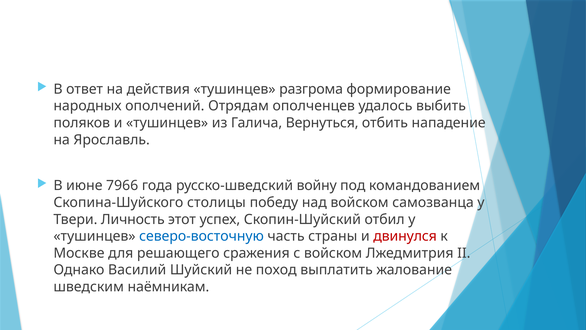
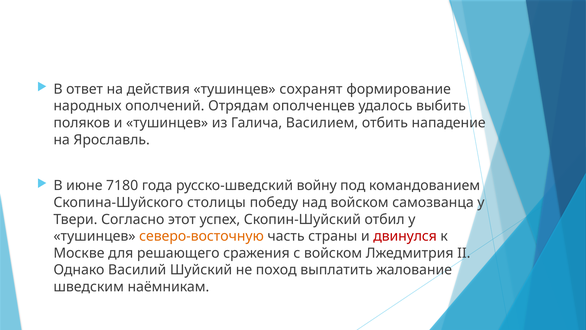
разгрома: разгрома -> сохранят
Вернуться: Вернуться -> Василием
7966: 7966 -> 7180
Личность: Личность -> Согласно
северо-восточную colour: blue -> orange
